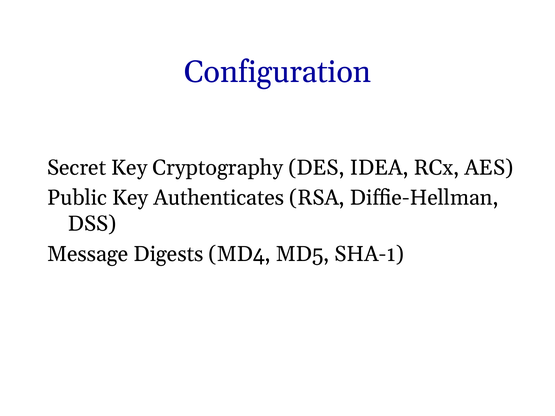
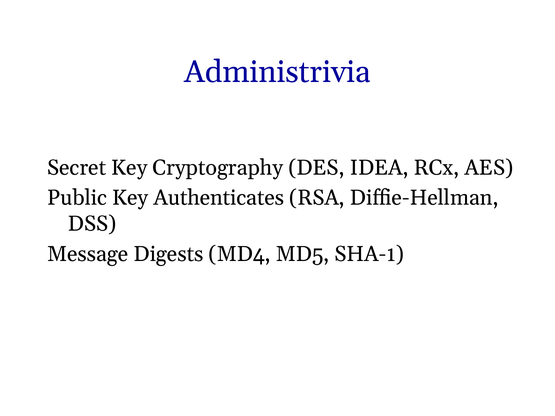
Configuration: Configuration -> Administrivia
